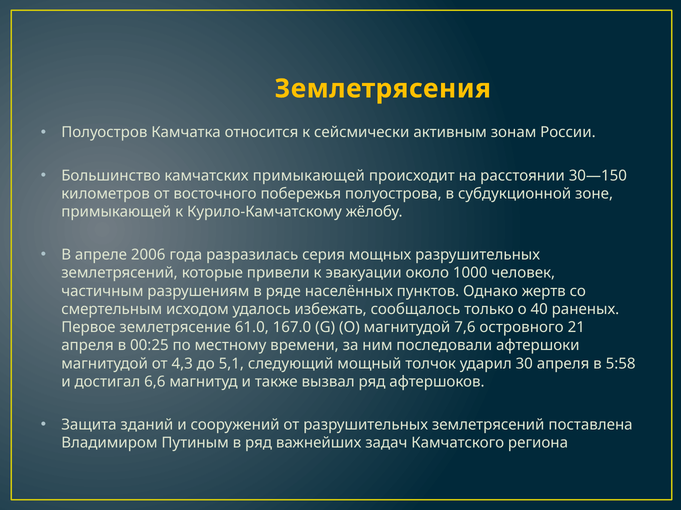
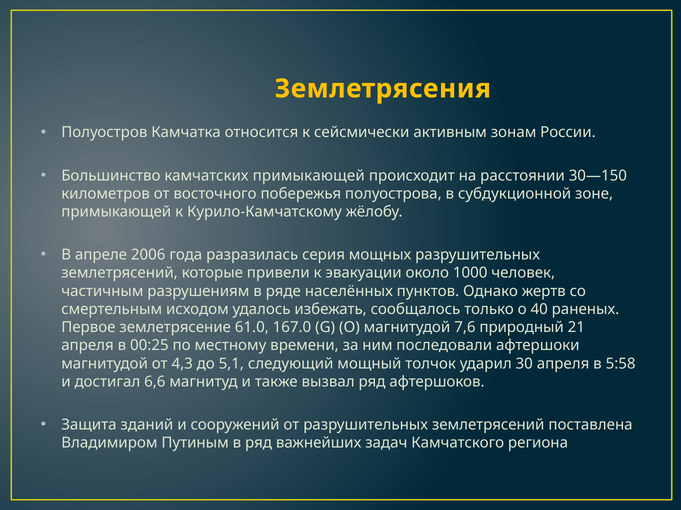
островного: островного -> природный
